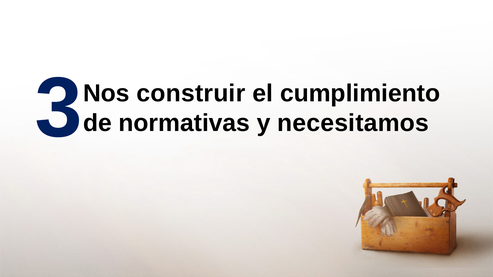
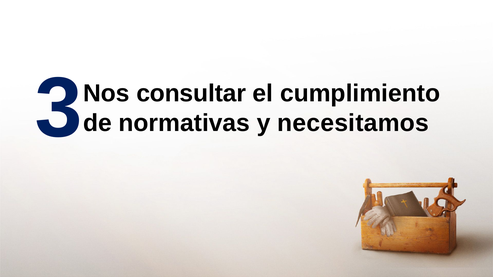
construir: construir -> consultar
